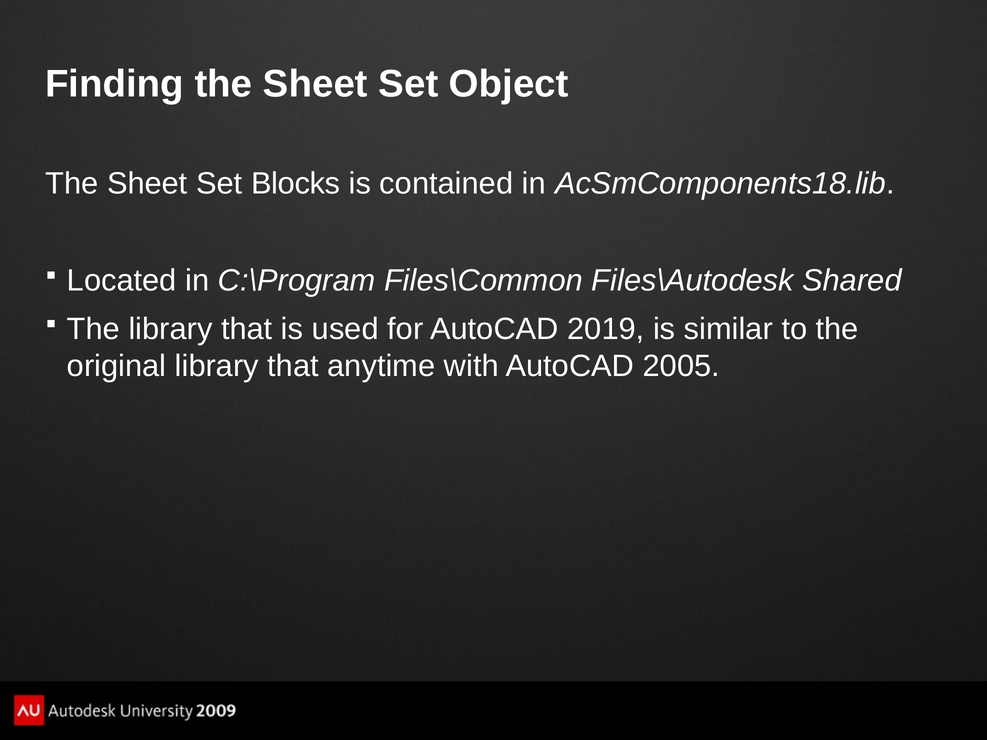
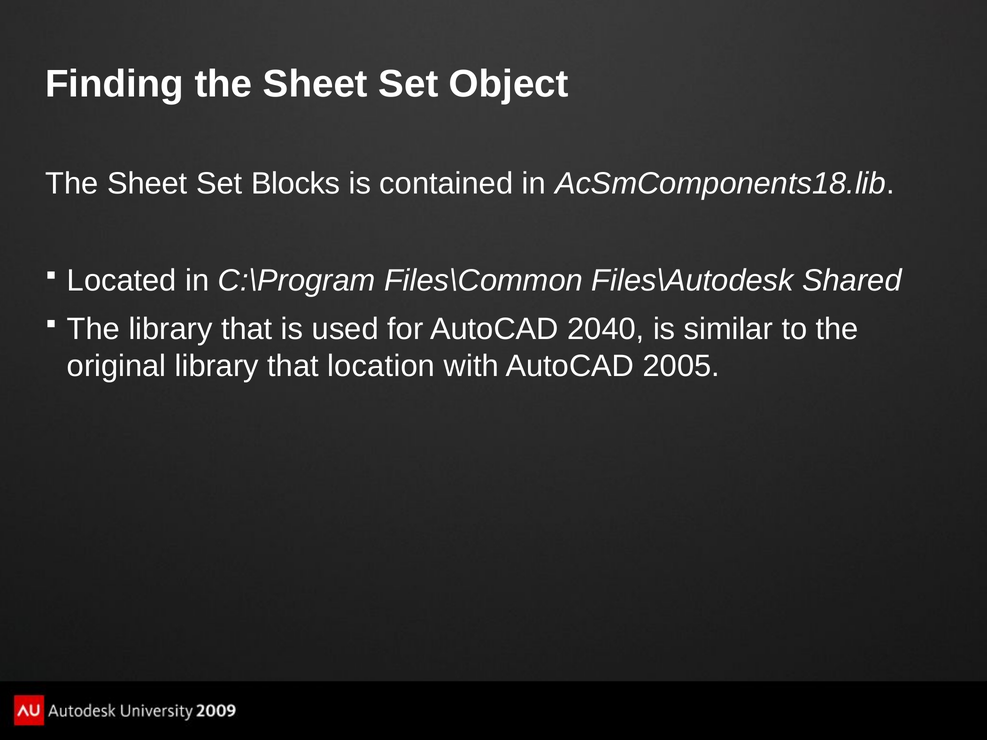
2019: 2019 -> 2040
anytime: anytime -> location
